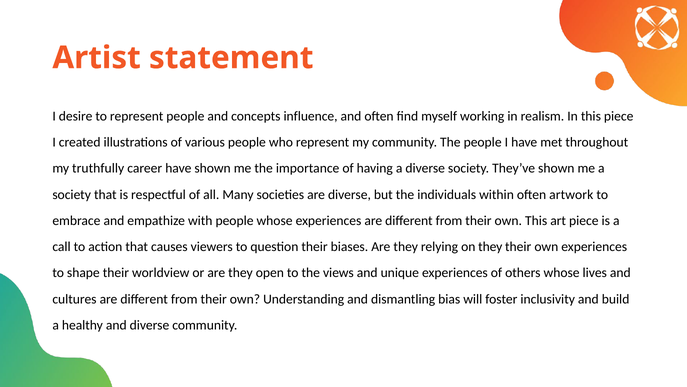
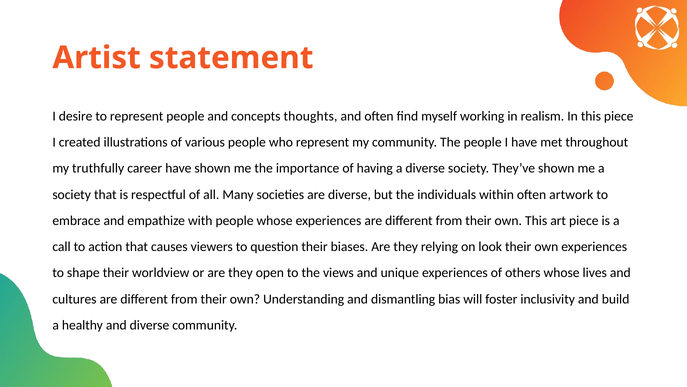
influence: influence -> thoughts
on they: they -> look
